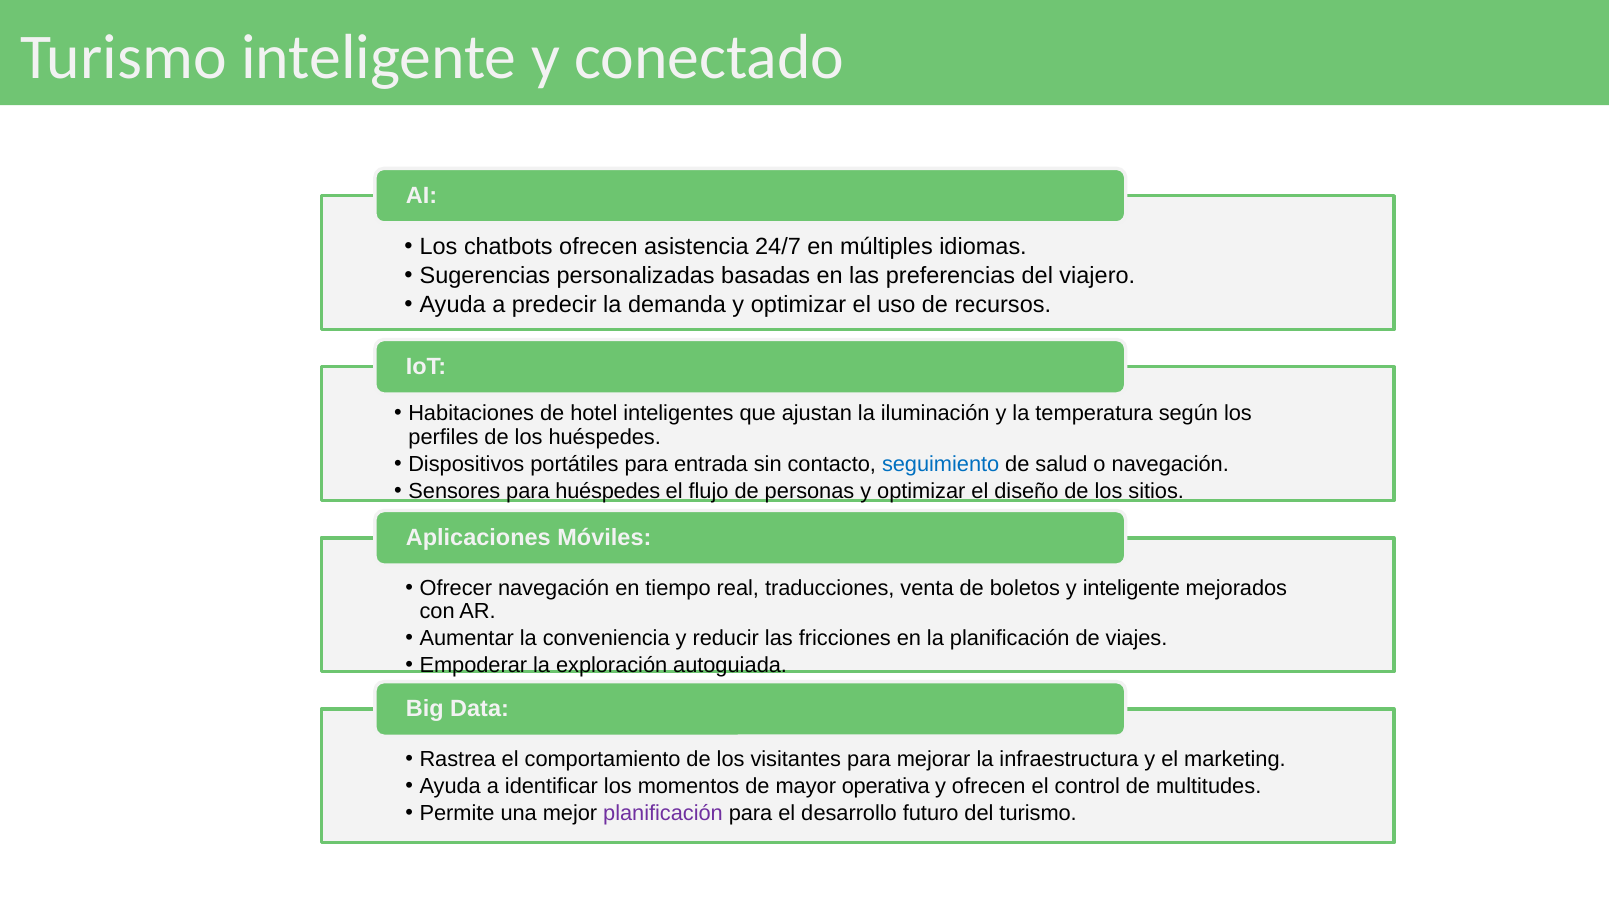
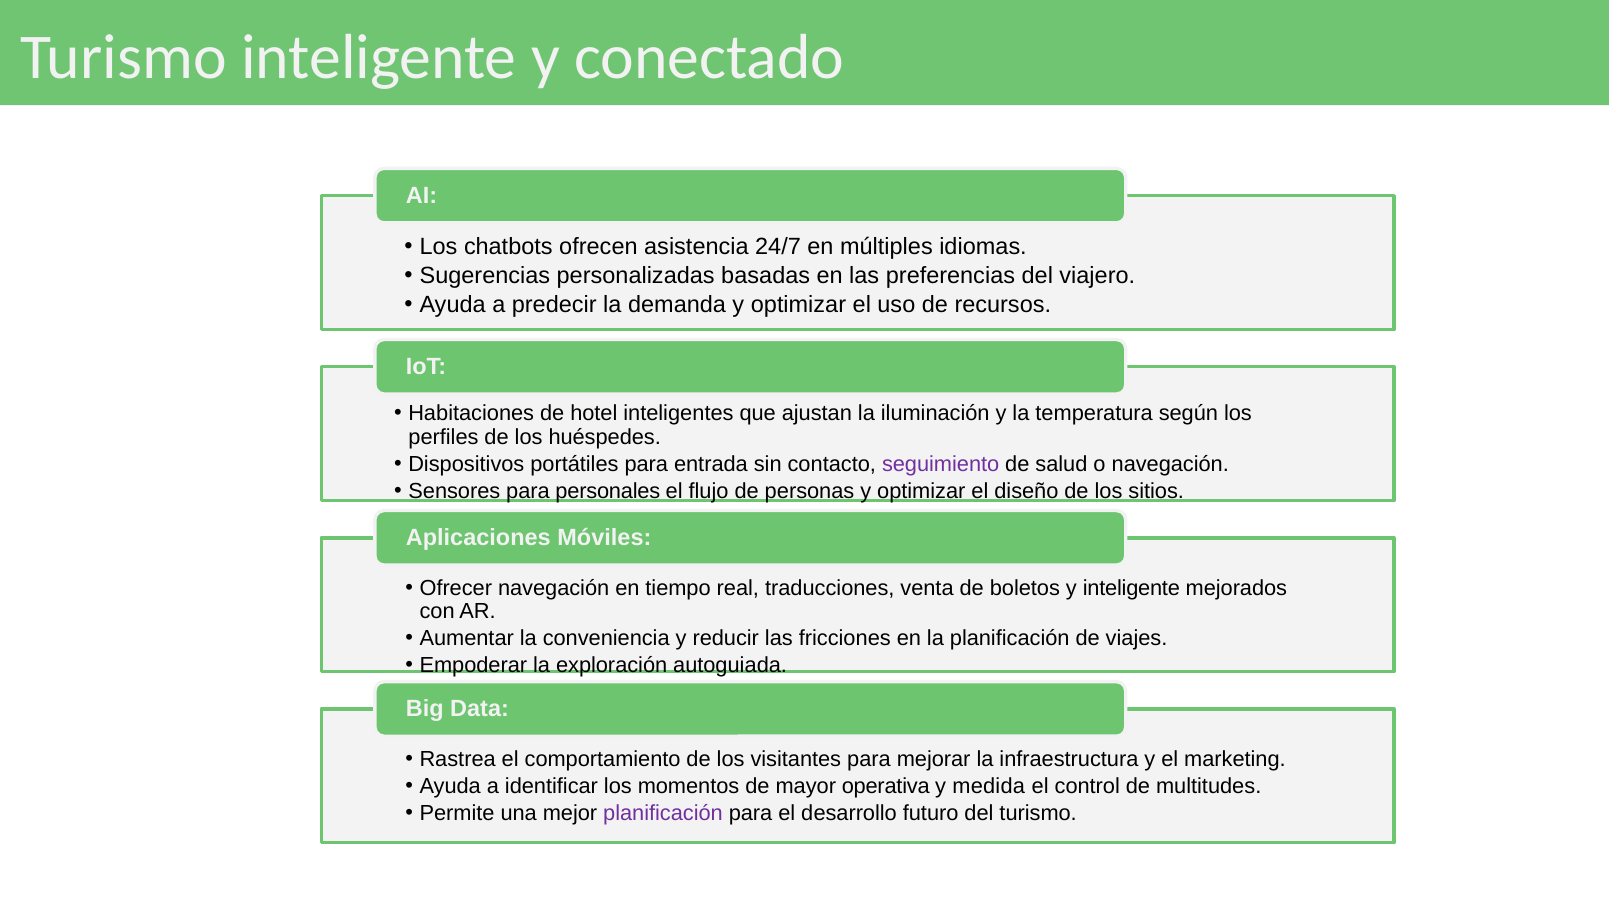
seguimiento colour: blue -> purple
para huéspedes: huéspedes -> personales
y ofrecen: ofrecen -> medida
